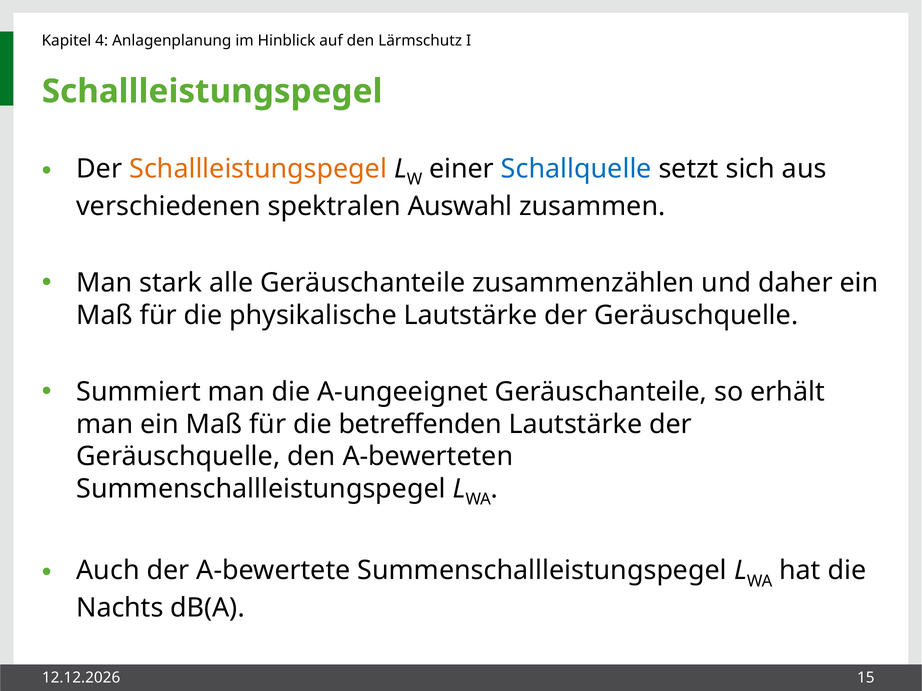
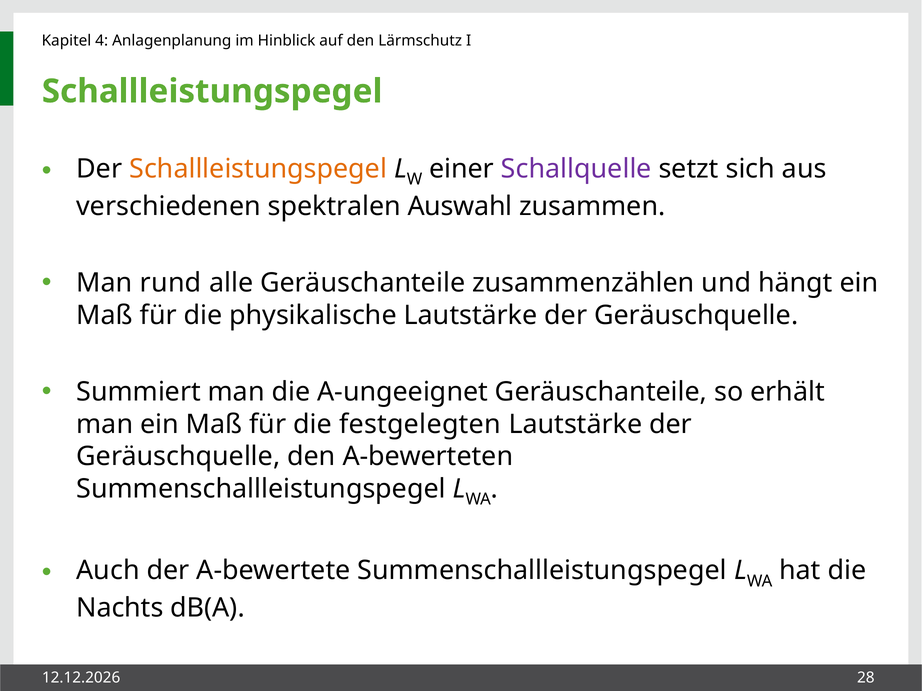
Schallquelle colour: blue -> purple
stark: stark -> rund
daher: daher -> hängt
betreffenden: betreffenden -> festgelegten
15: 15 -> 28
